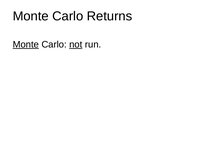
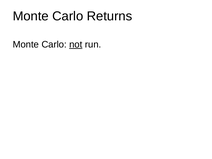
Monte at (26, 44) underline: present -> none
